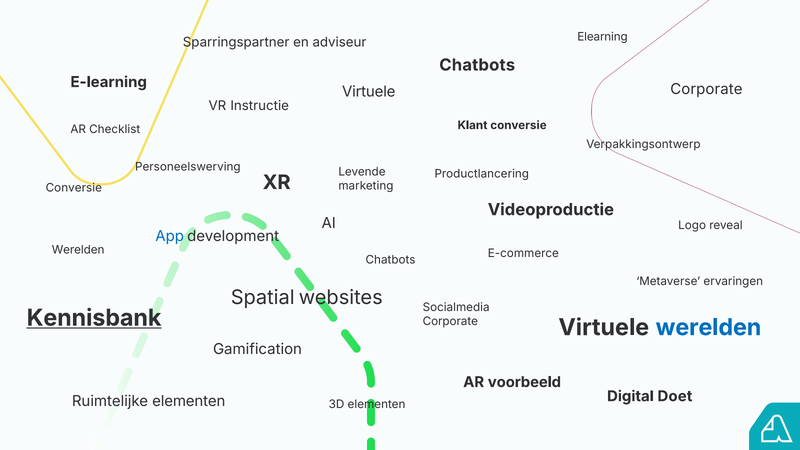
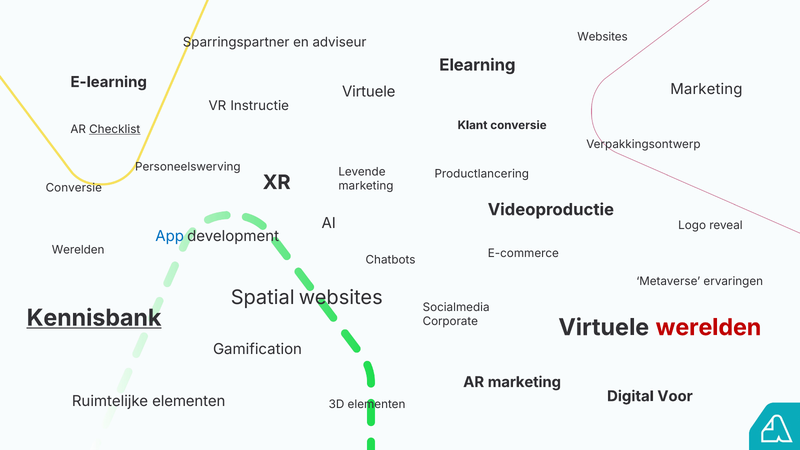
Elearning at (602, 37): Elearning -> Websites
Chatbots at (477, 65): Chatbots -> Elearning
Corporate at (706, 89): Corporate -> Marketing
Checklist underline: none -> present
werelden at (708, 327) colour: blue -> red
AR voorbeeld: voorbeeld -> marketing
Doet: Doet -> Voor
